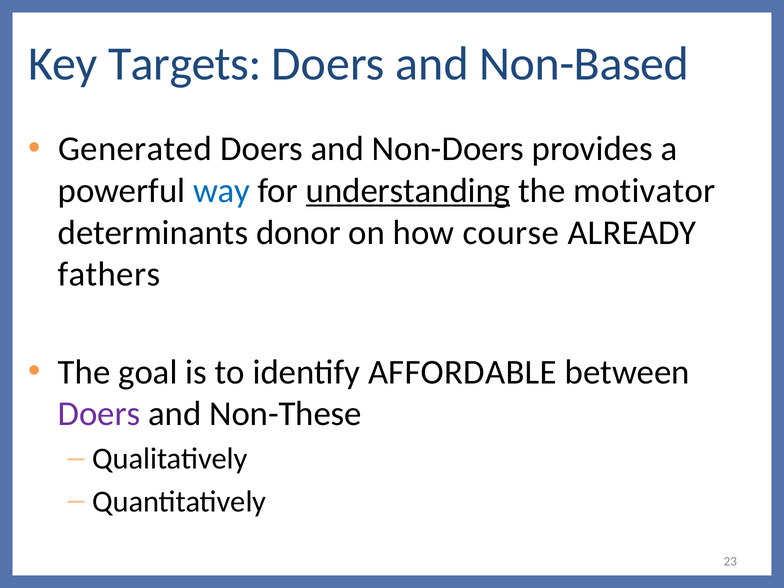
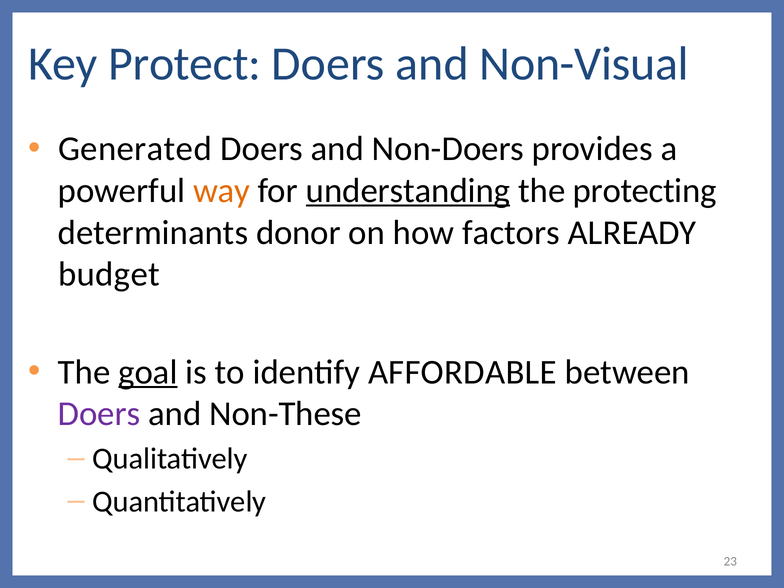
Targets: Targets -> Protect
Non-Based: Non-Based -> Non-Visual
way colour: blue -> orange
motivator: motivator -> protecting
course: course -> factors
fathers: fathers -> budget
goal underline: none -> present
